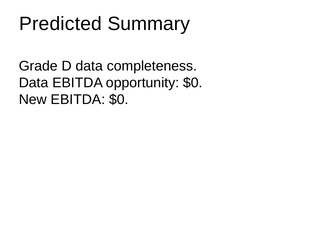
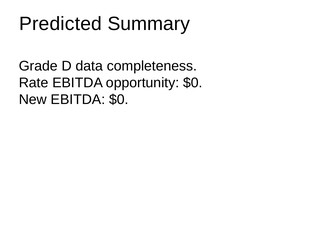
Data at (34, 83): Data -> Rate
